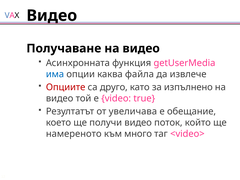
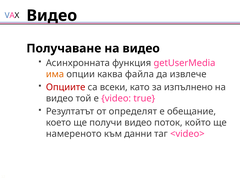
има colour: blue -> orange
друго: друго -> всеки
увеличава: увеличава -> определят
много: много -> данни
